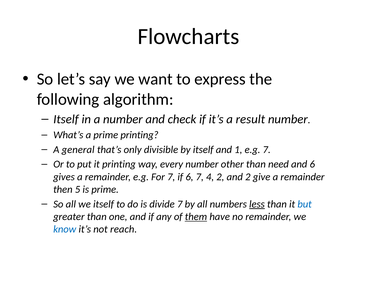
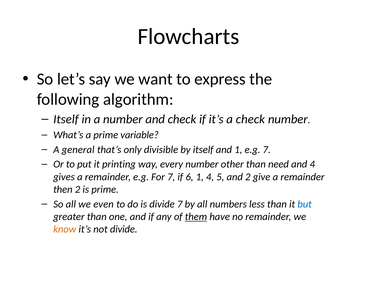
a result: result -> check
prime printing: printing -> variable
and 6: 6 -> 4
6 7: 7 -> 1
4 2: 2 -> 5
then 5: 5 -> 2
we itself: itself -> even
less underline: present -> none
know colour: blue -> orange
not reach: reach -> divide
